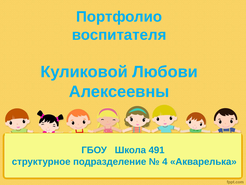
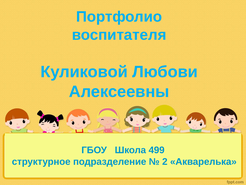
491: 491 -> 499
4: 4 -> 2
